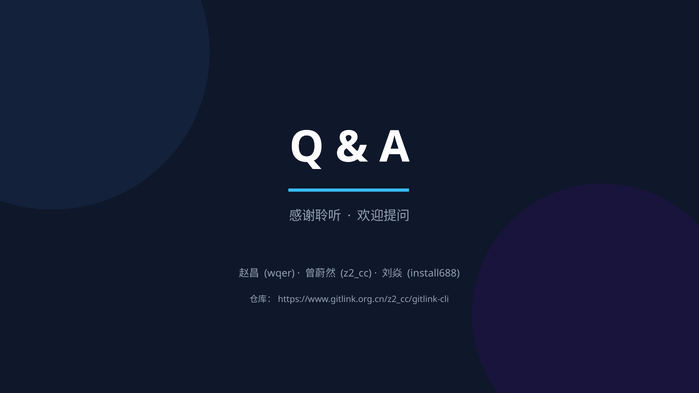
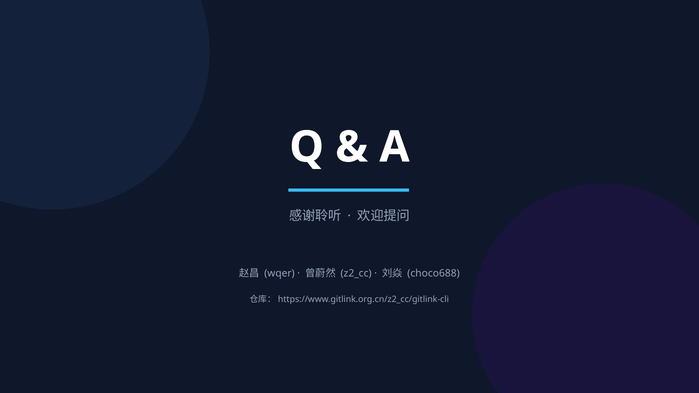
install688: install688 -> choco688
